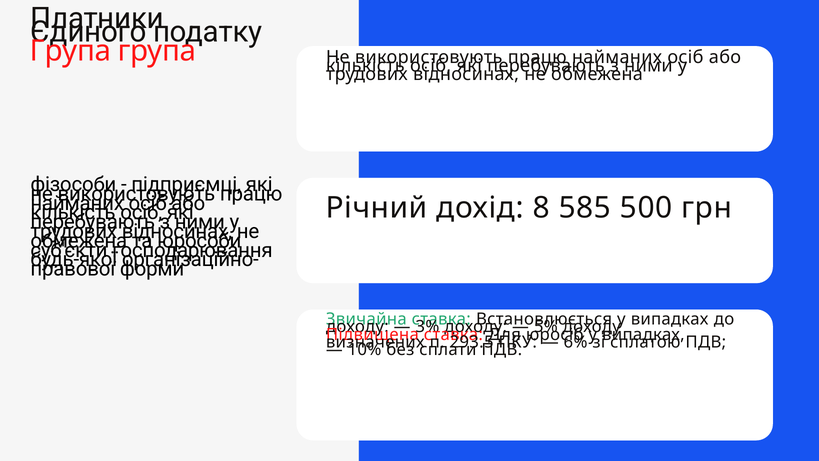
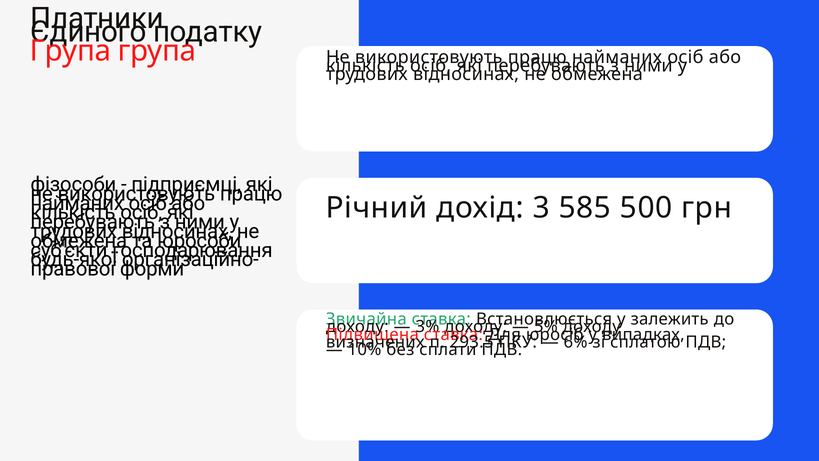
8: 8 -> 3
випадках at (670, 319): випадках -> залежить
